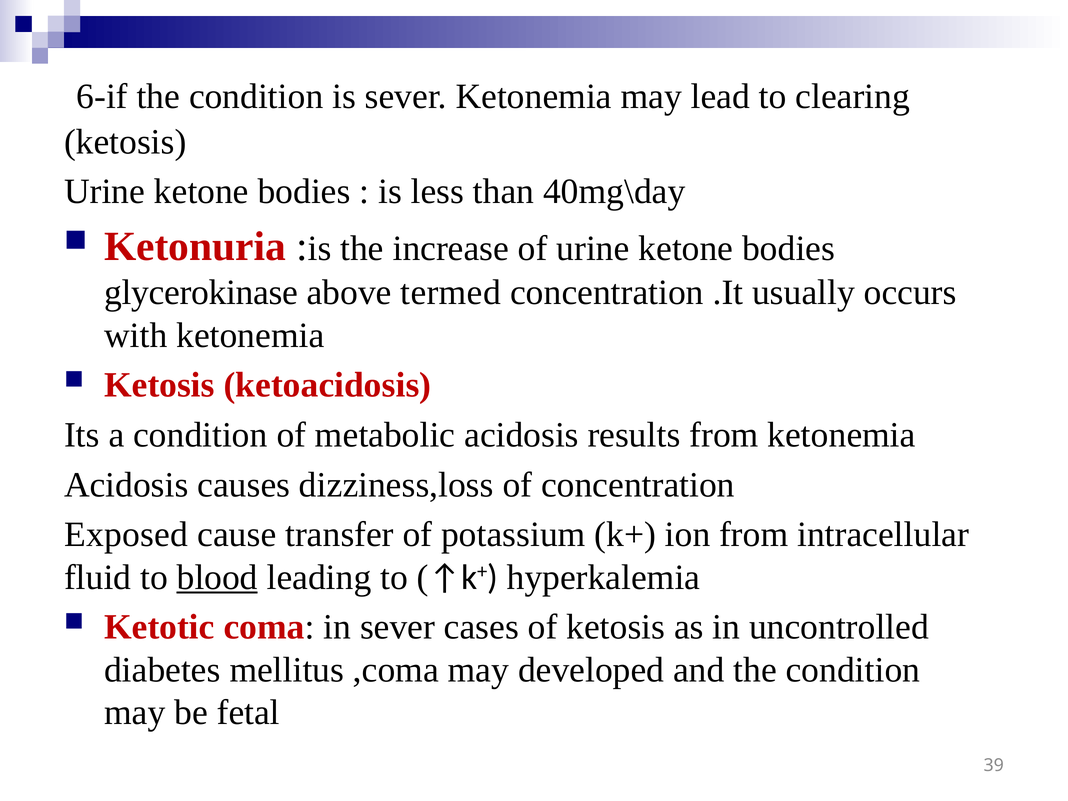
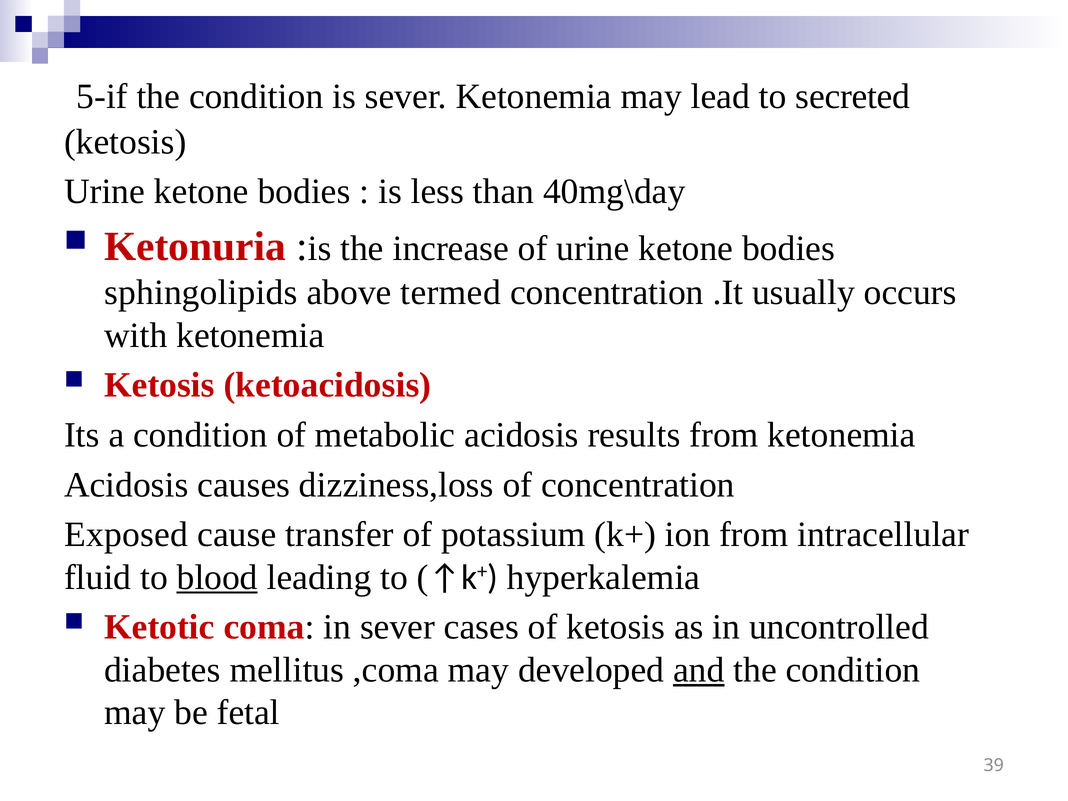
6-if: 6-if -> 5-if
clearing: clearing -> secreted
glycerokinase: glycerokinase -> sphingolipids
and underline: none -> present
